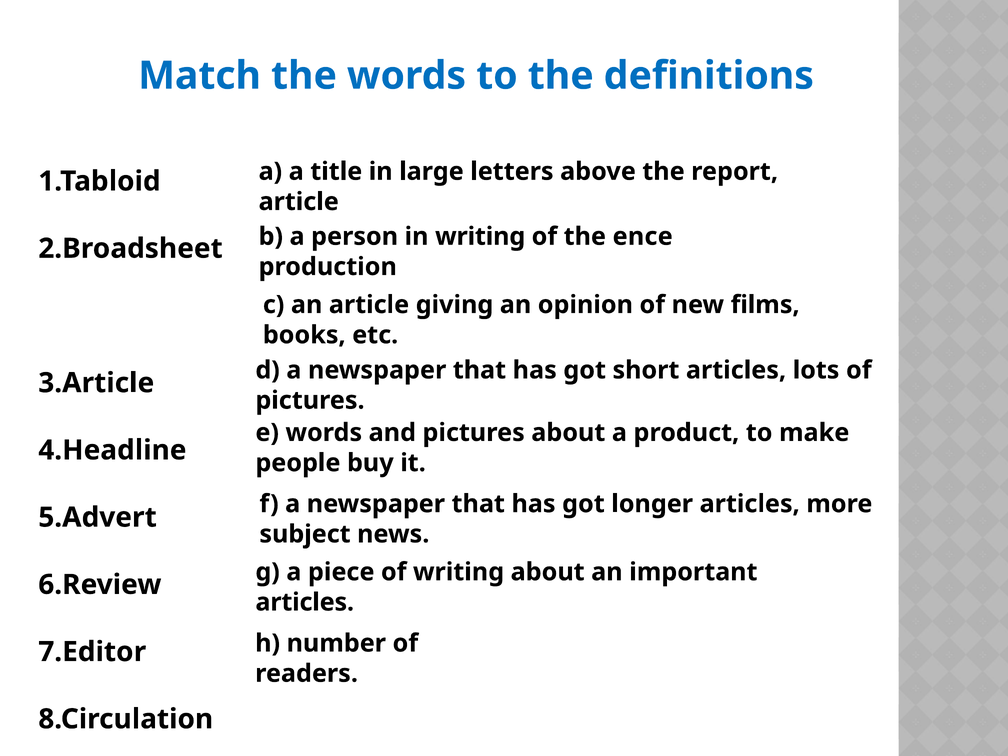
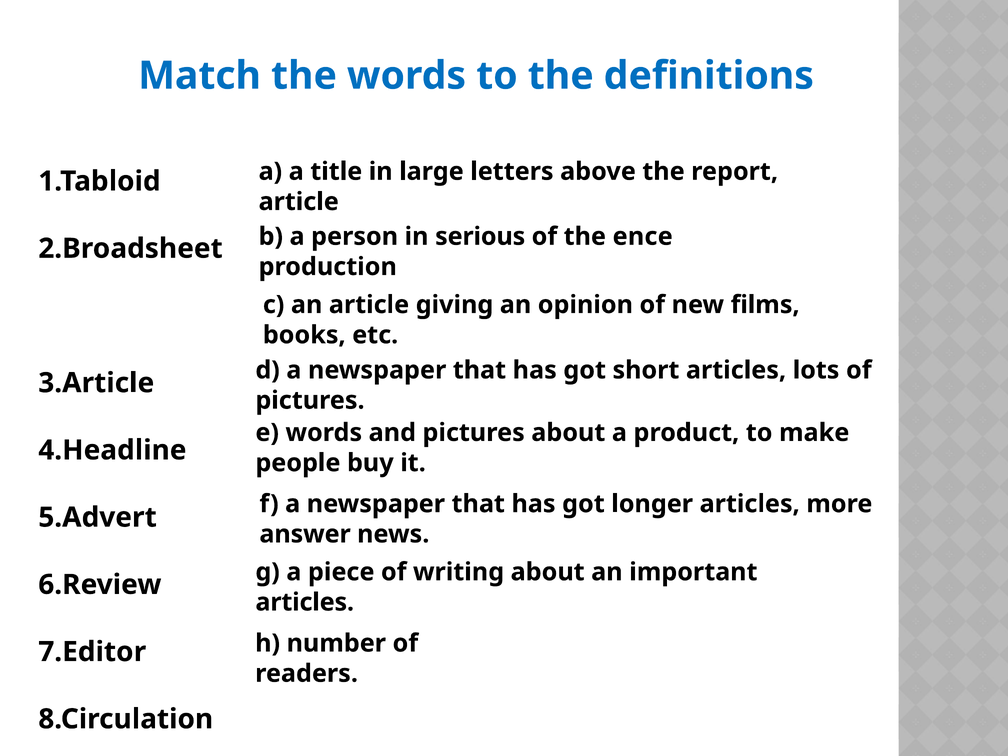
in writing: writing -> serious
subject: subject -> answer
